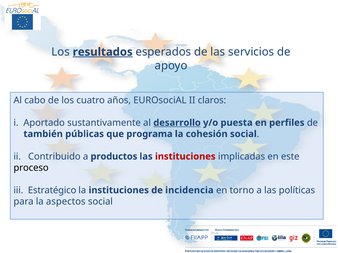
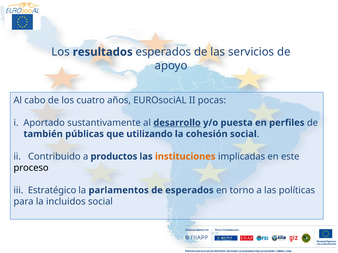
resultados underline: present -> none
claros: claros -> pocas
programa: programa -> utilizando
instituciones at (185, 157) colour: red -> orange
la instituciones: instituciones -> parlamentos
de incidencia: incidencia -> esperados
aspectos: aspectos -> incluidos
